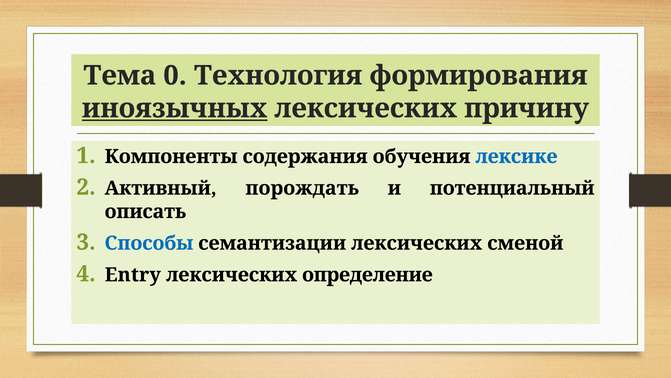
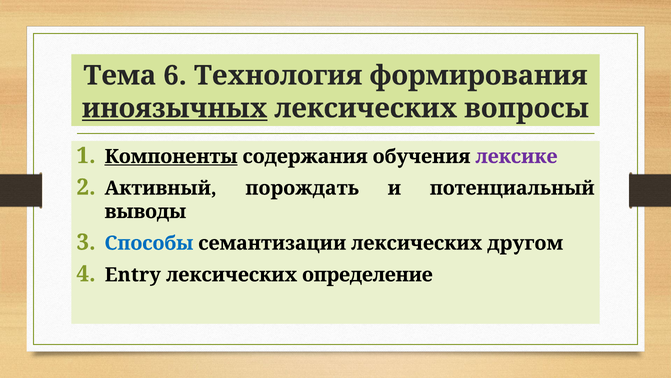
0: 0 -> 6
причину: причину -> вопросы
Компоненты underline: none -> present
лексике colour: blue -> purple
описать: описать -> выводы
сменой: сменой -> другом
